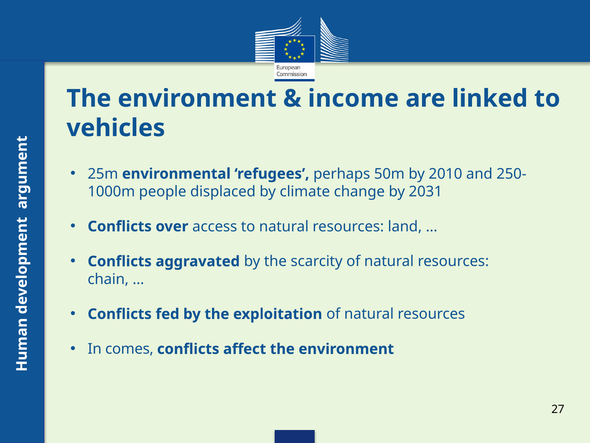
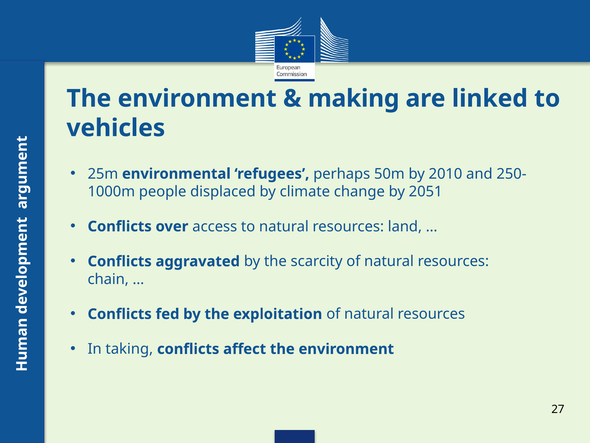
income: income -> making
2031: 2031 -> 2051
comes: comes -> taking
